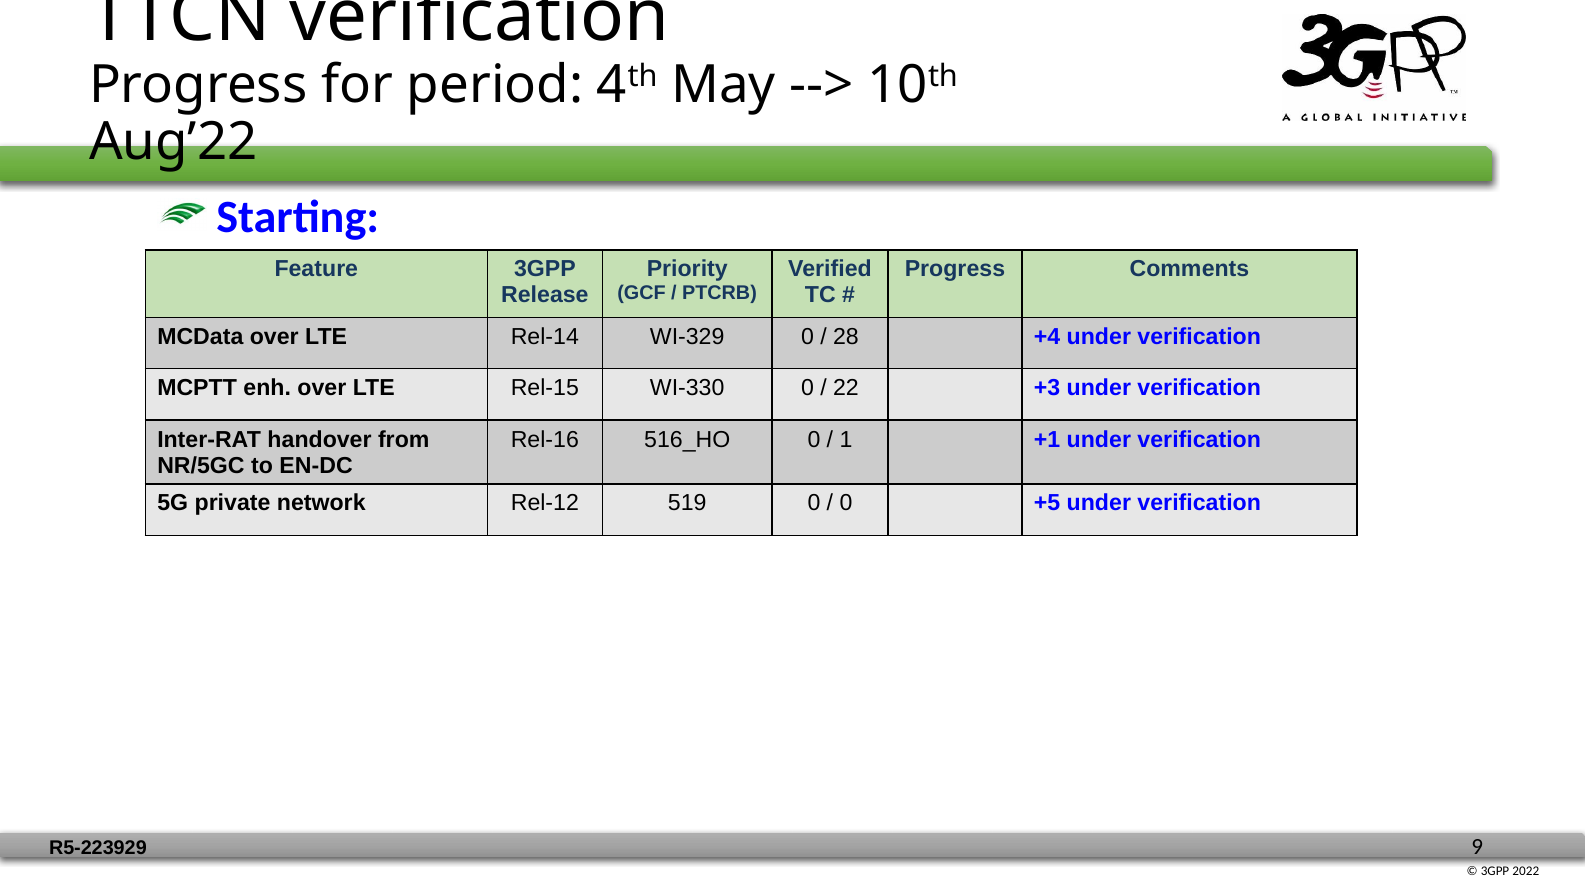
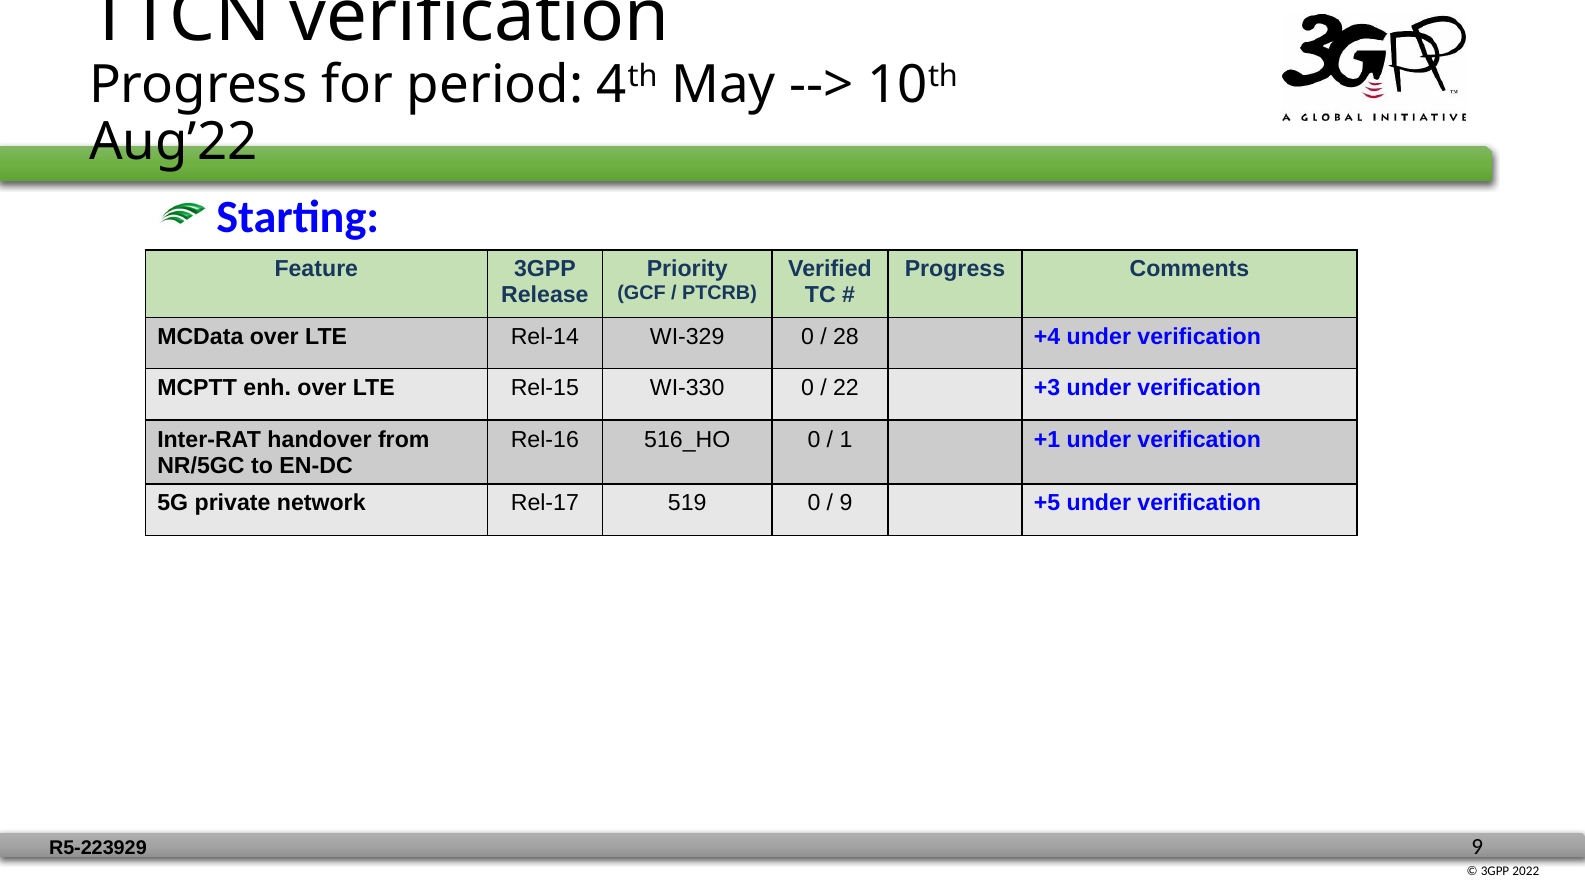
Rel-12: Rel-12 -> Rel-17
0 at (846, 504): 0 -> 9
